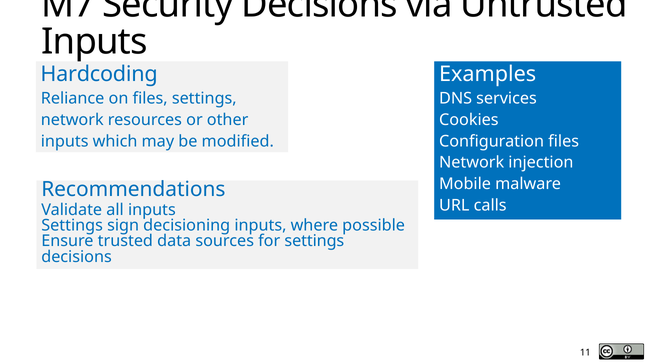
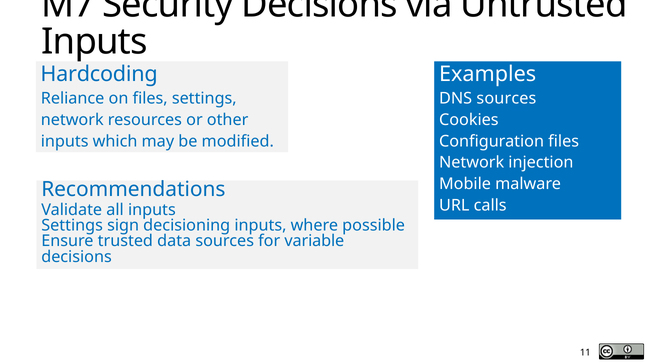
DNS services: services -> sources
for settings: settings -> variable
